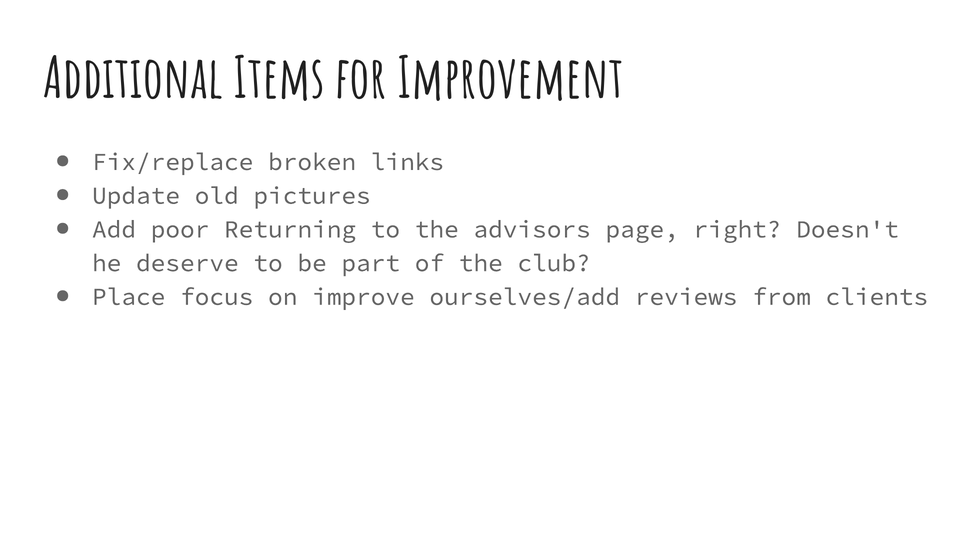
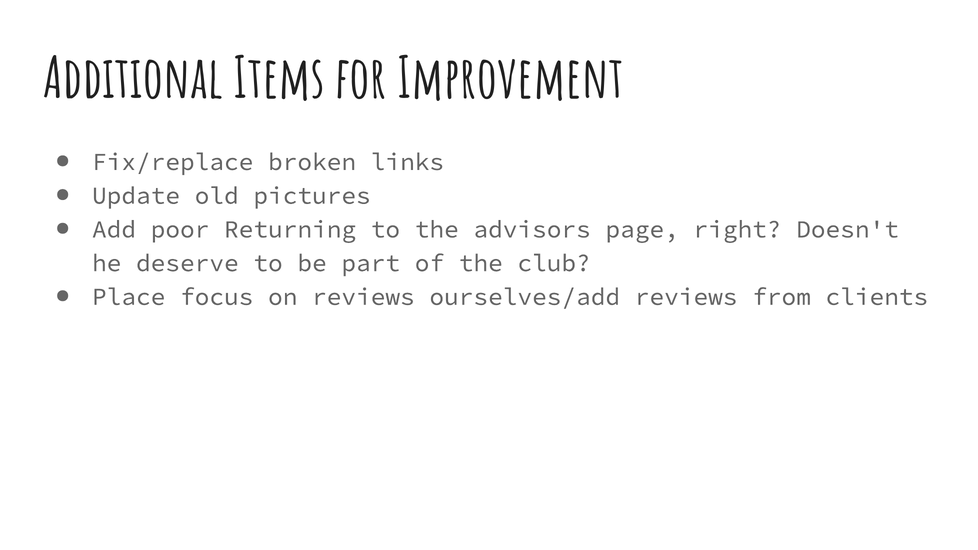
on improve: improve -> reviews
